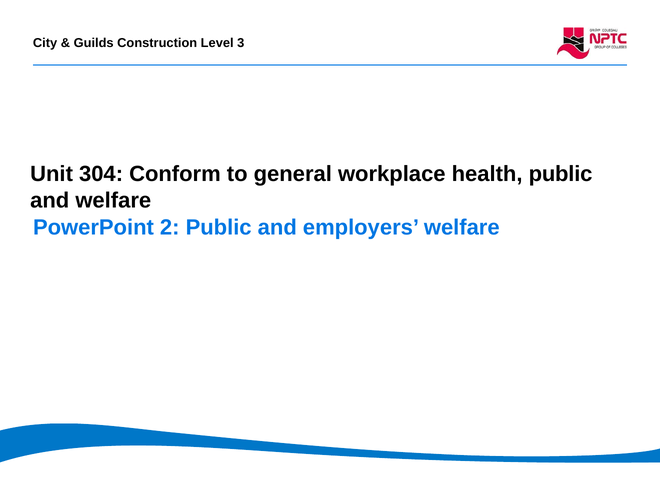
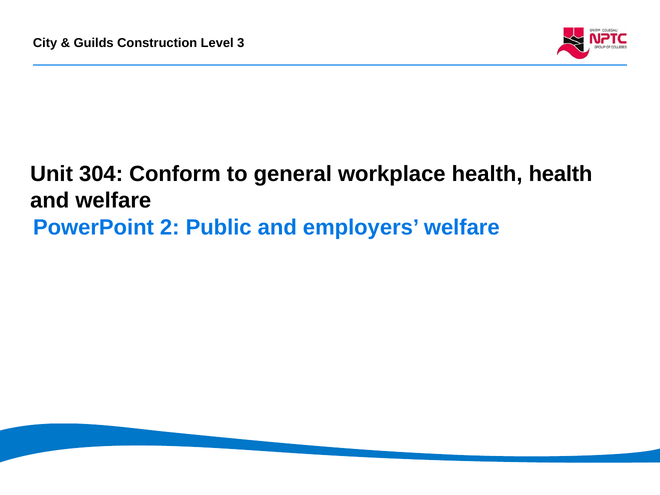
public at (561, 174): public -> health
